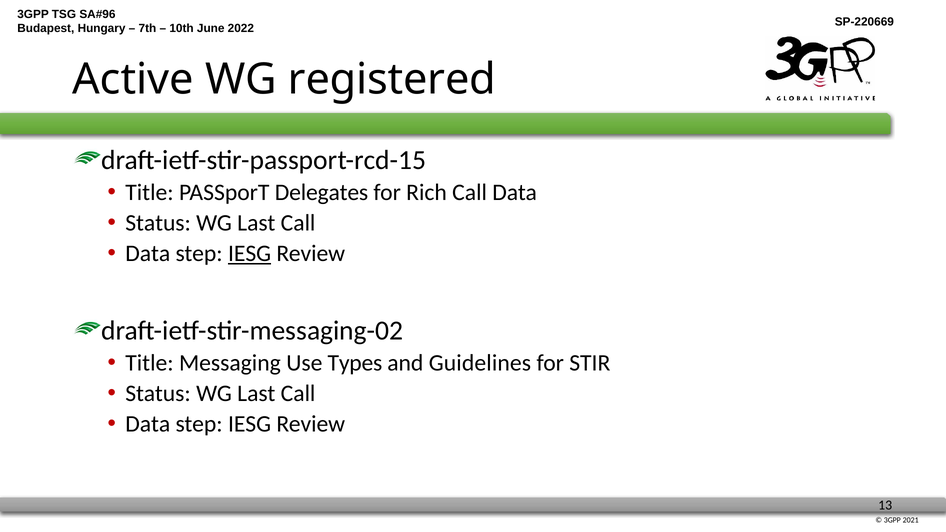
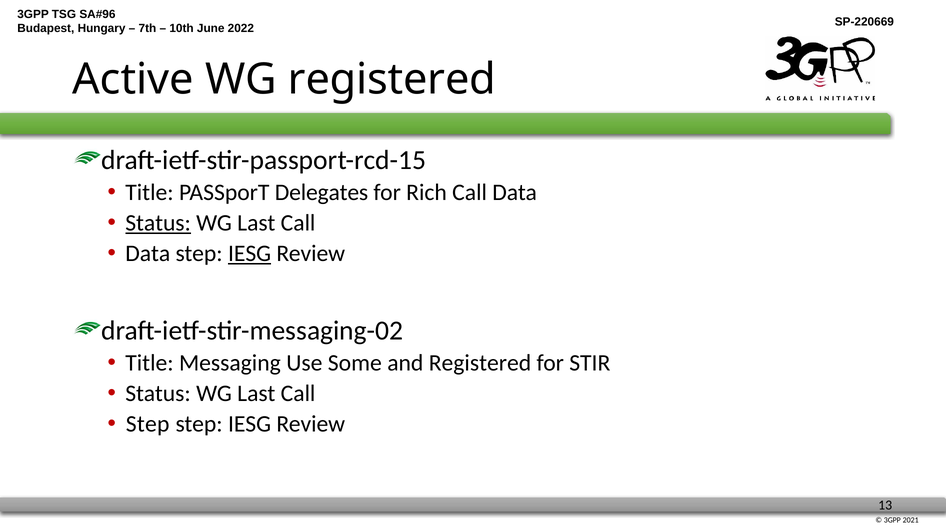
Status at (158, 223) underline: none -> present
Types: Types -> Some
and Guidelines: Guidelines -> Registered
Data at (148, 424): Data -> Step
